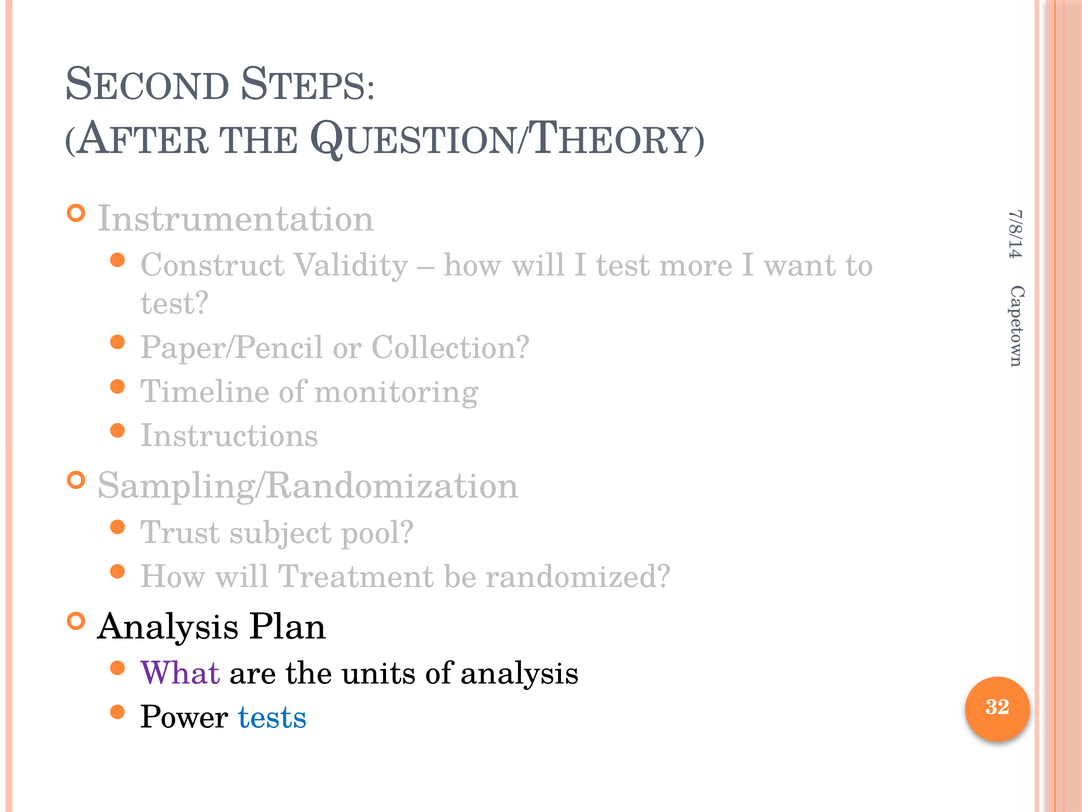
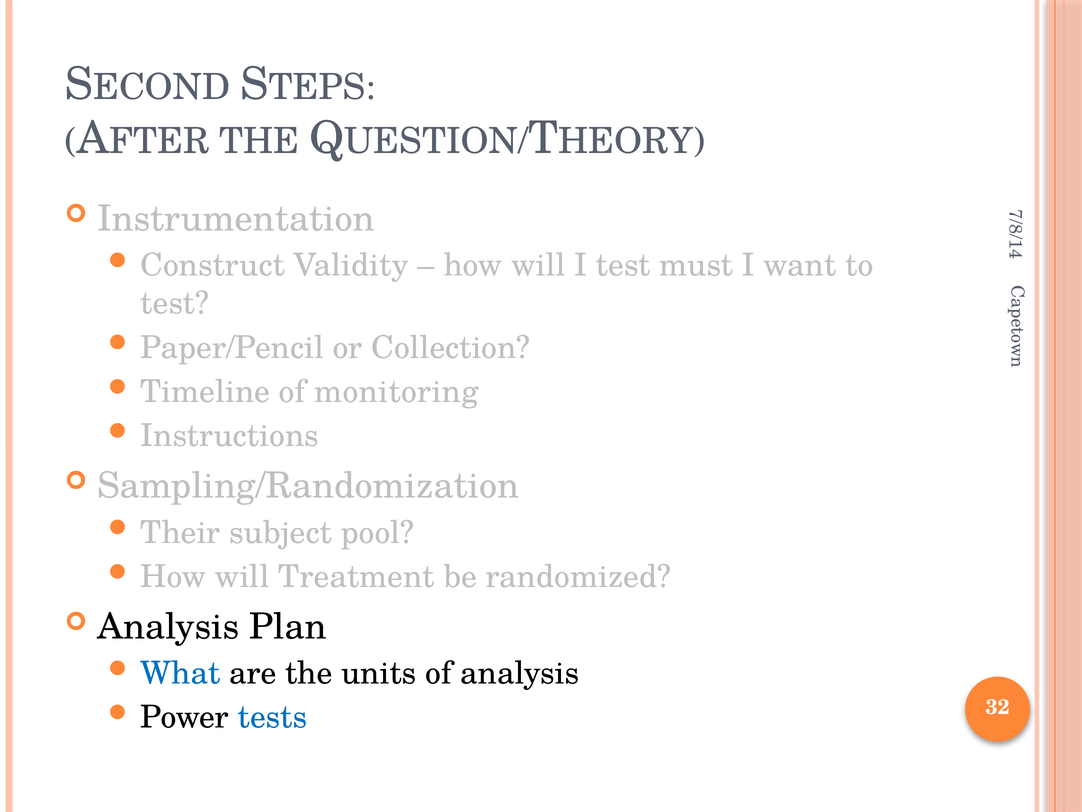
more: more -> must
Trust: Trust -> Their
What colour: purple -> blue
